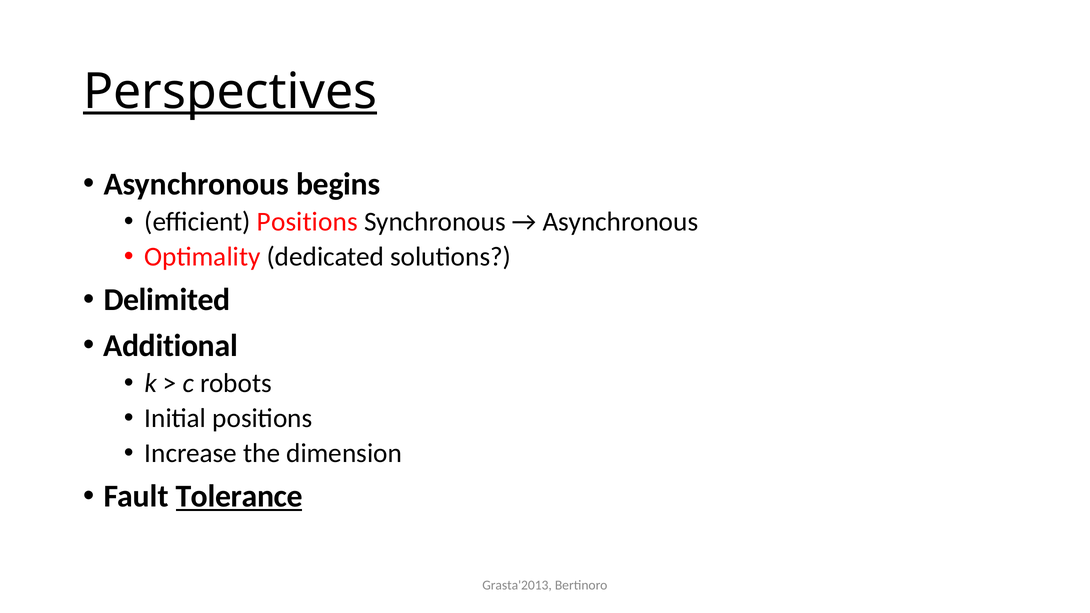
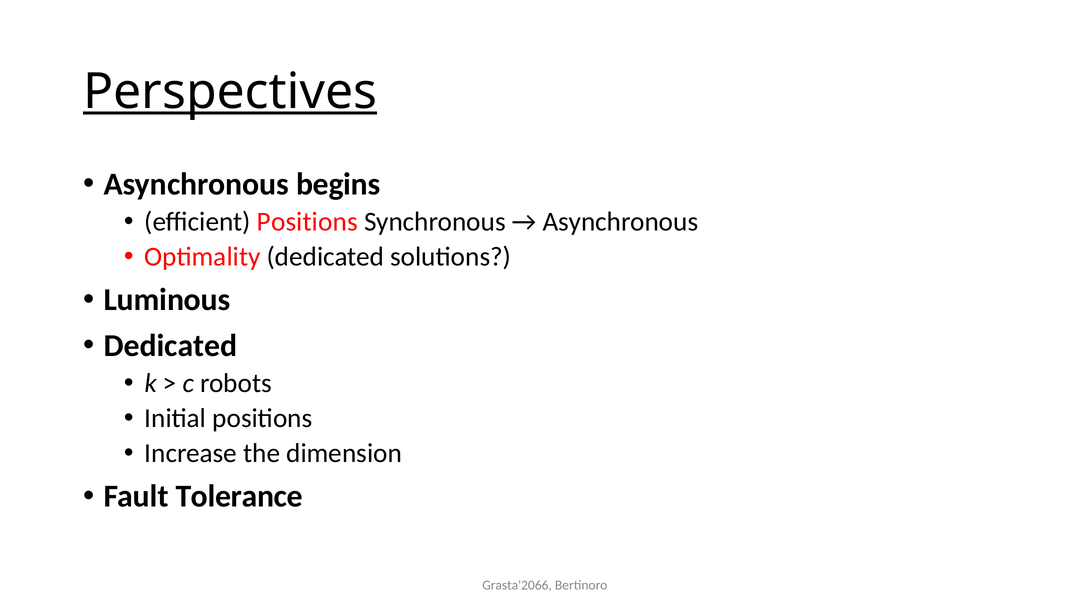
Delimited: Delimited -> Luminous
Additional at (171, 346): Additional -> Dedicated
Tolerance underline: present -> none
Grasta'2013: Grasta'2013 -> Grasta'2066
